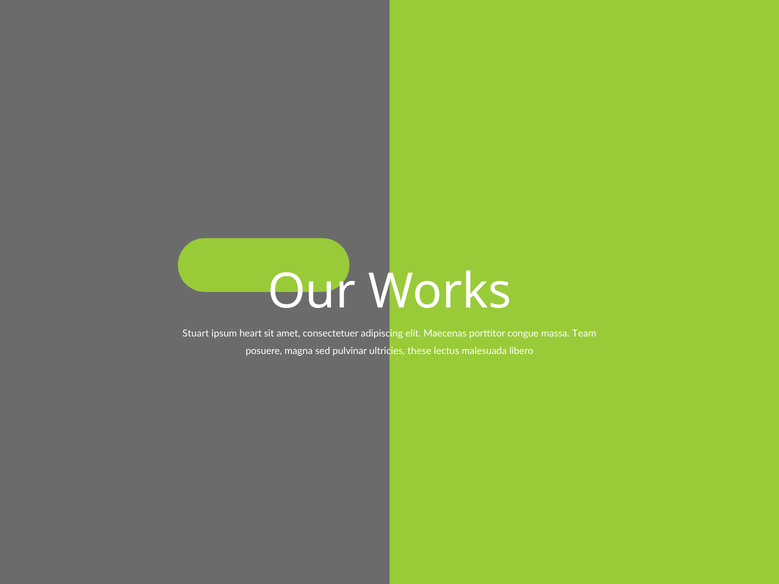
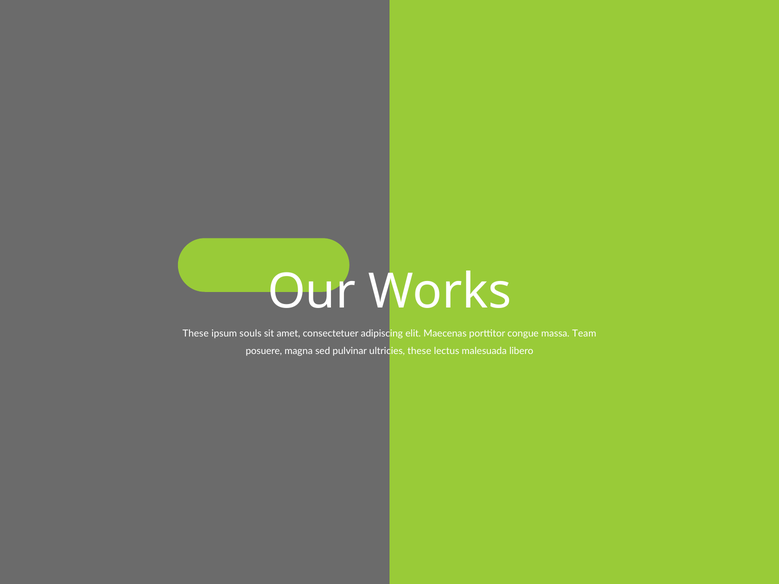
Stuart at (196, 334): Stuart -> These
heart: heart -> souls
